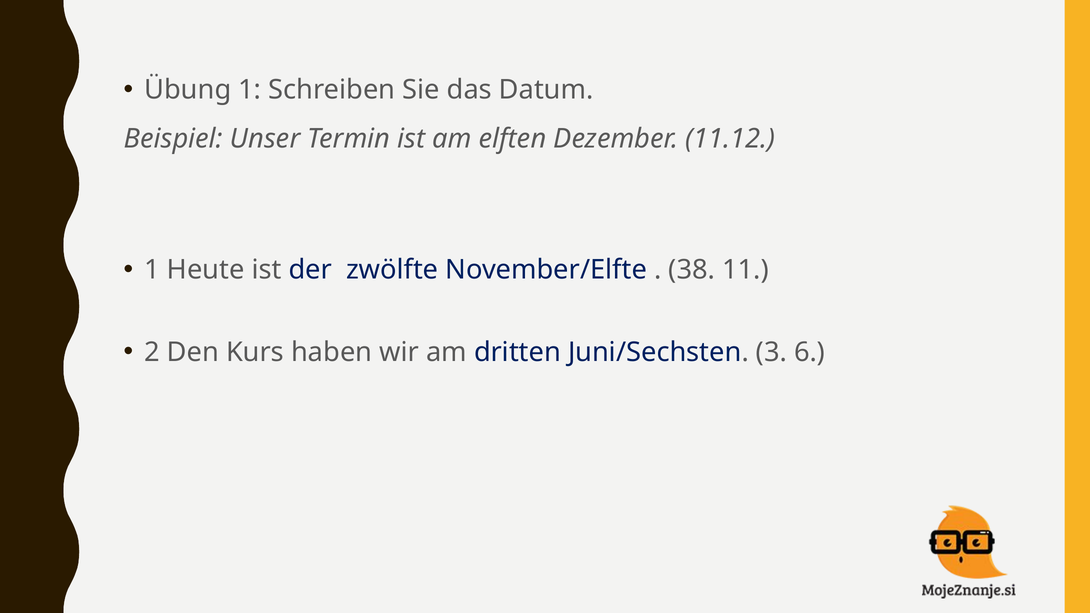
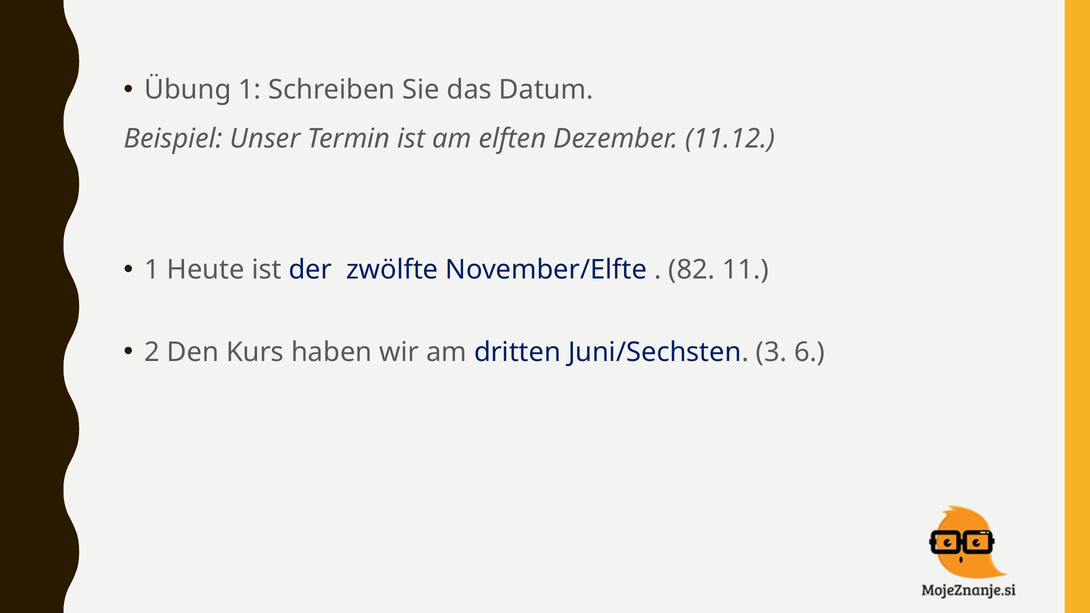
38: 38 -> 82
